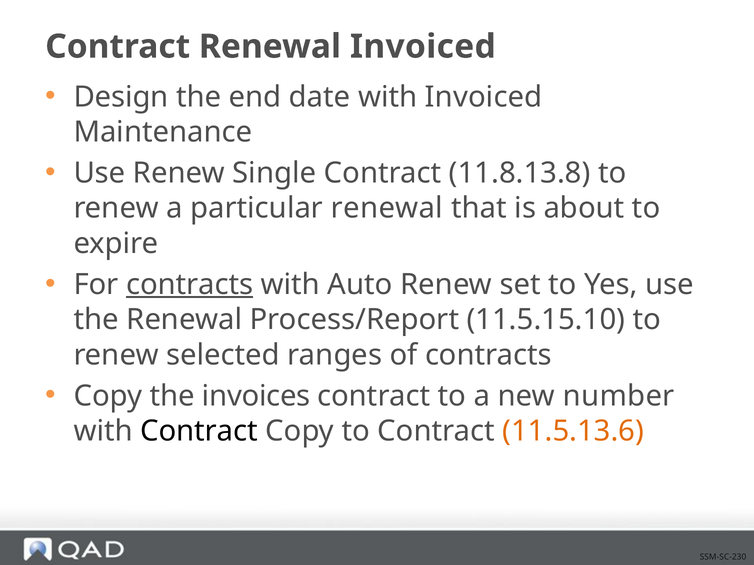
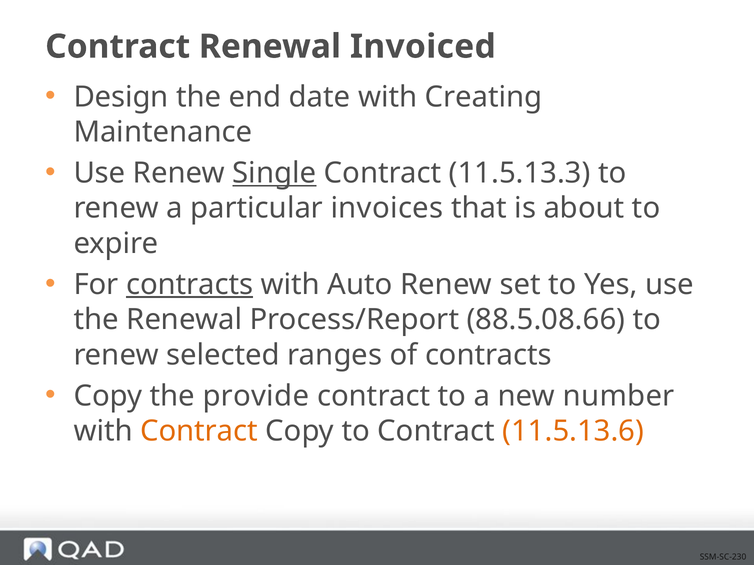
with Invoiced: Invoiced -> Creating
Single underline: none -> present
11.8.13.8: 11.8.13.8 -> 11.5.13.3
particular renewal: renewal -> invoices
11.5.15.10: 11.5.15.10 -> 88.5.08.66
invoices: invoices -> provide
Contract at (199, 431) colour: black -> orange
